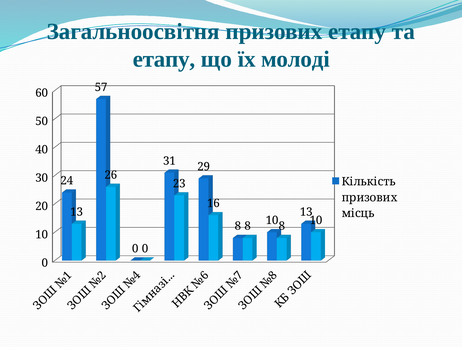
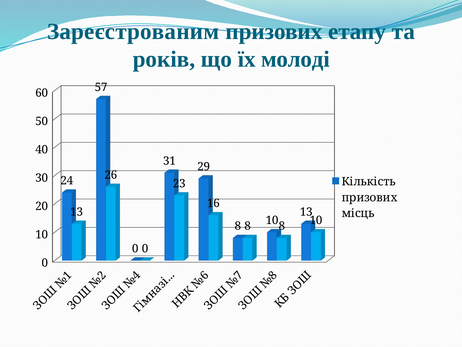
Загальноосвітня: Загальноосвітня -> Зареєстрованим
етапу at (164, 59): етапу -> років
